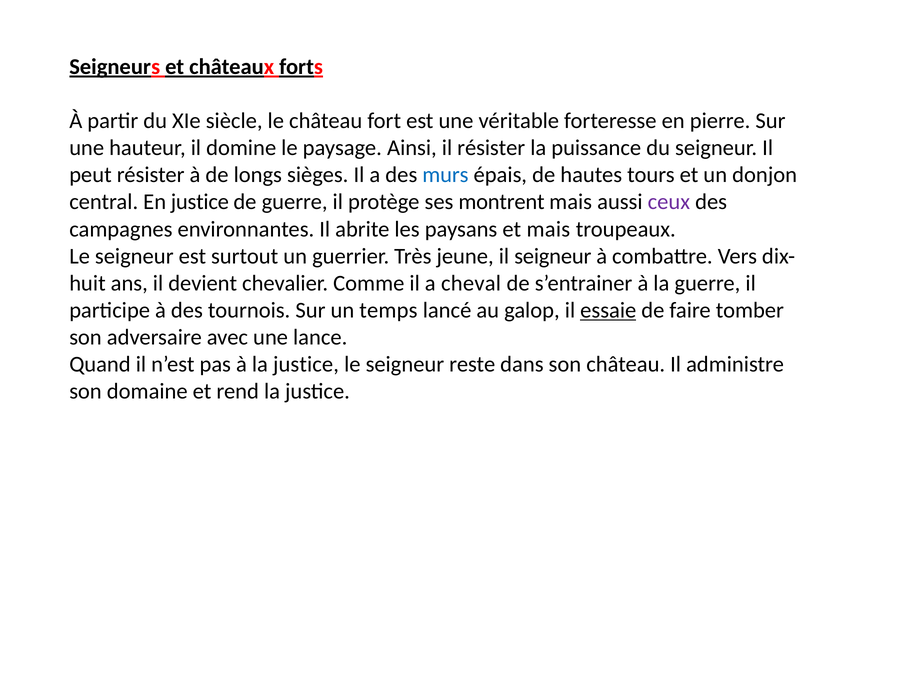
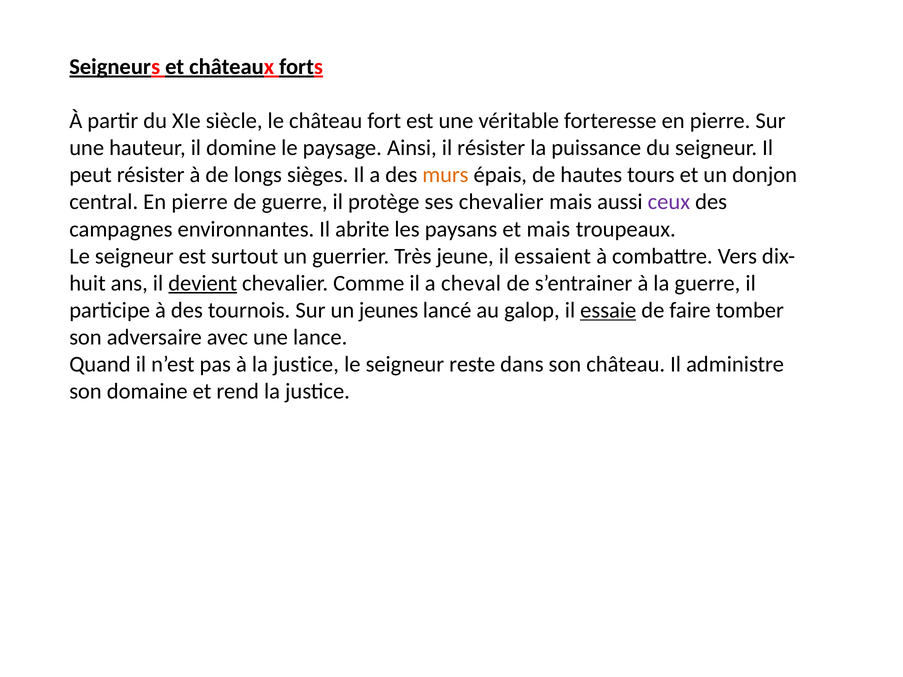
murs colour: blue -> orange
central En justice: justice -> pierre
ses montrent: montrent -> chevalier
il seigneur: seigneur -> essaient
devient underline: none -> present
temps: temps -> jeunes
